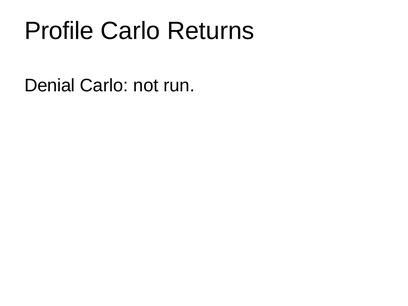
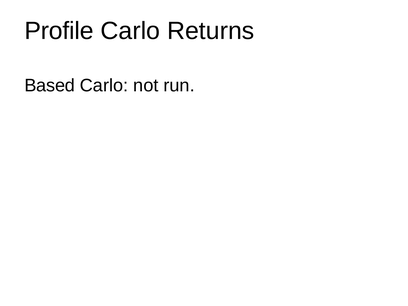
Denial: Denial -> Based
